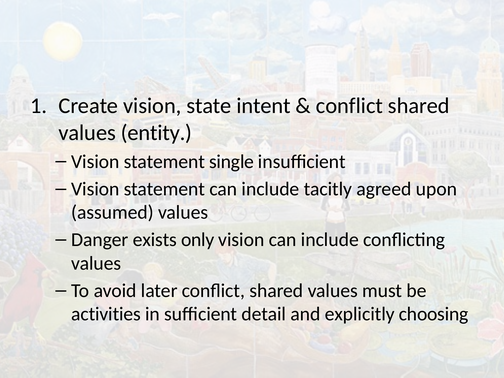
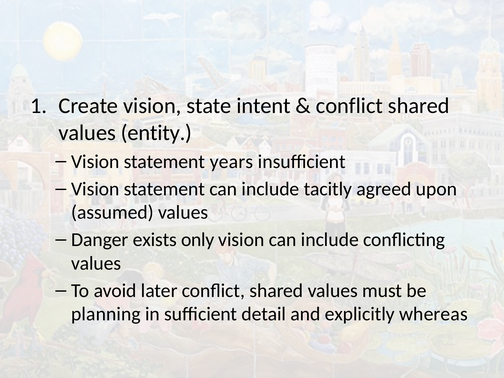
single: single -> years
activities: activities -> planning
choosing: choosing -> whereas
